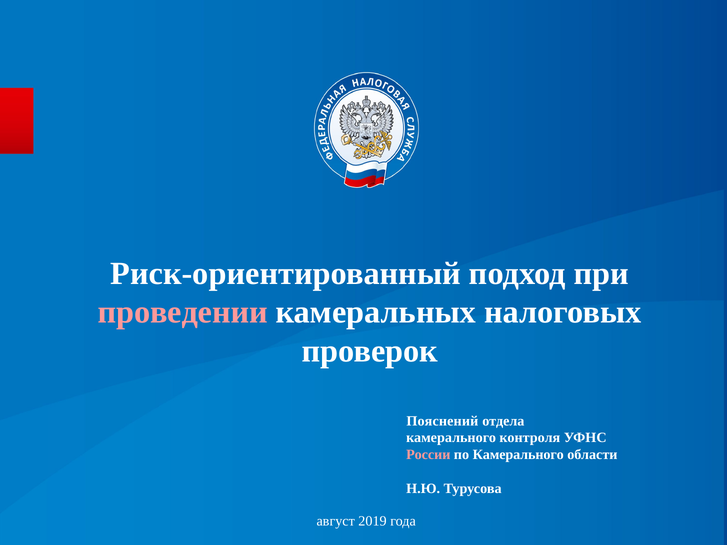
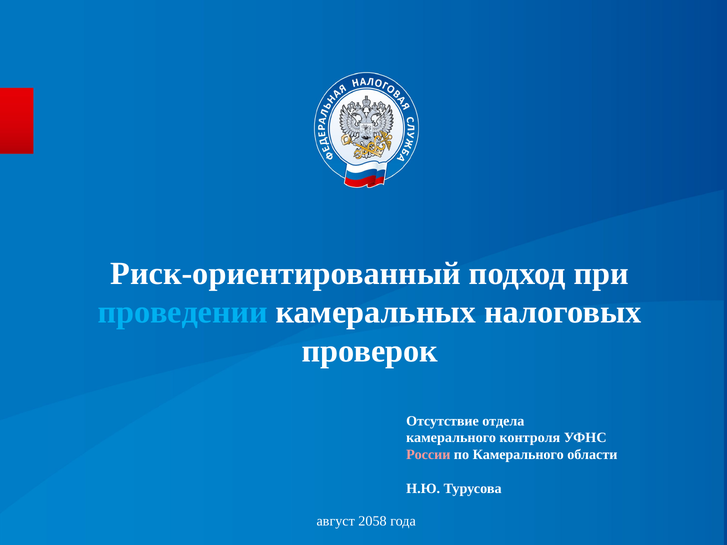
проведении colour: pink -> light blue
Пояснений: Пояснений -> Отсутствие
2019: 2019 -> 2058
